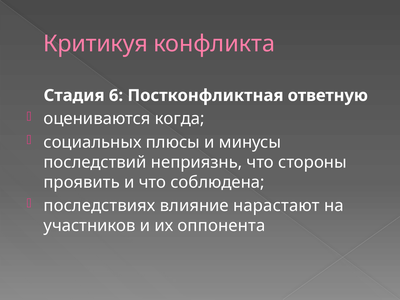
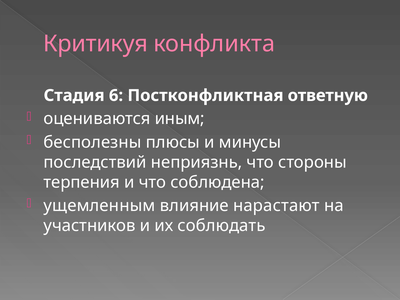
когда: когда -> иным
социальных: социальных -> бесполезны
проявить: проявить -> терпения
последствиях: последствиях -> ущемленным
оппонента: оппонента -> соблюдать
